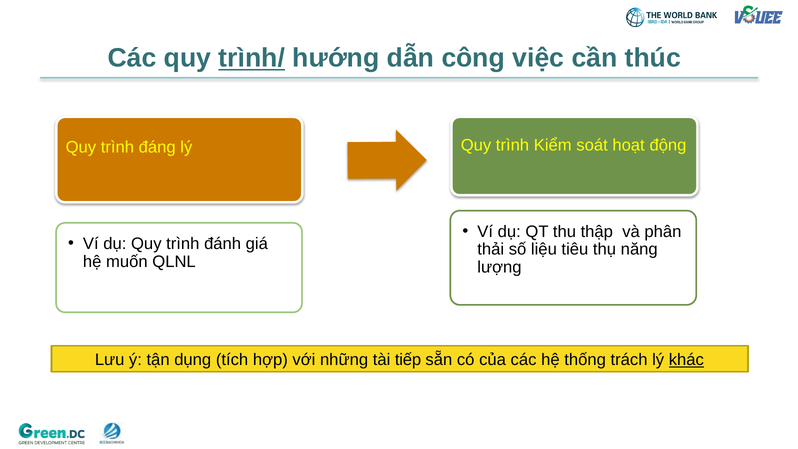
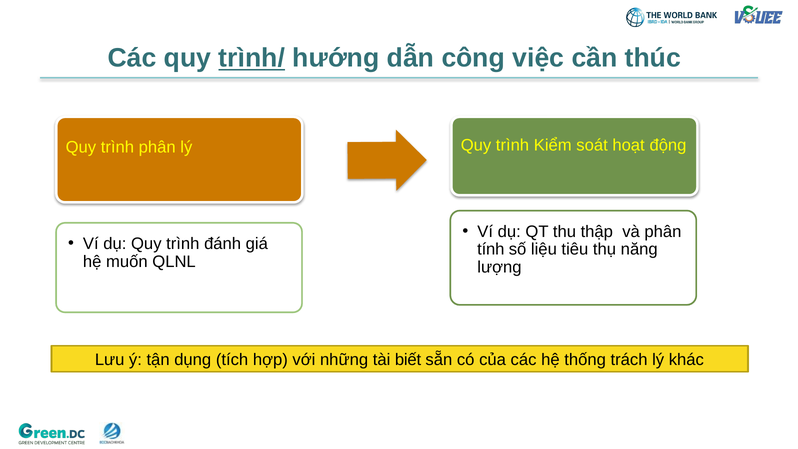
đáng at (157, 147): đáng -> phân
thải: thải -> tính
tiếp: tiếp -> biết
khác underline: present -> none
